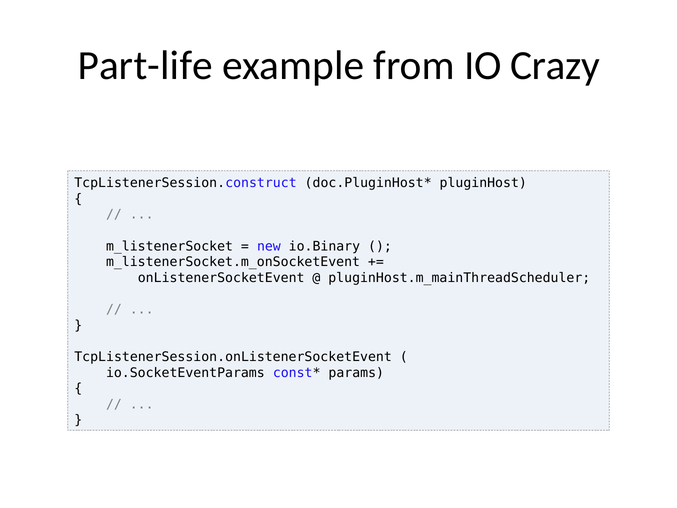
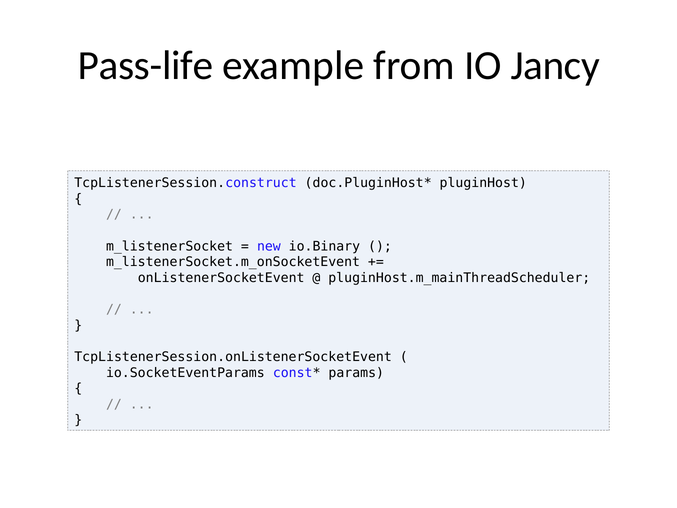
Part-life: Part-life -> Pass-life
Crazy: Crazy -> Jancy
